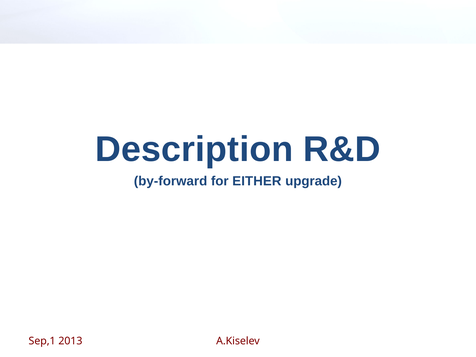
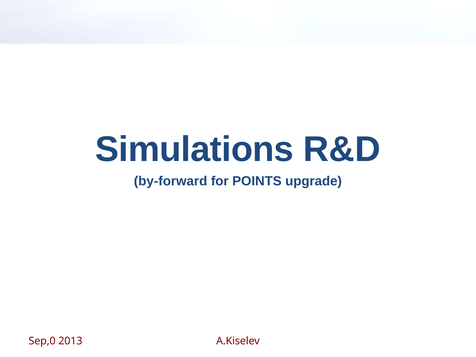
Description: Description -> Simulations
EITHER: EITHER -> POINTS
Sep,1: Sep,1 -> Sep,0
